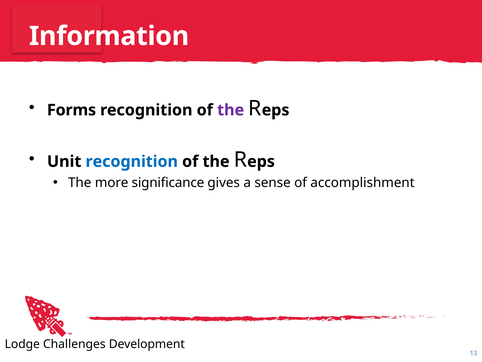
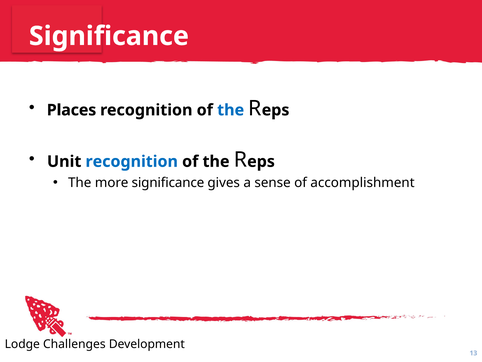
Information at (109, 36): Information -> Significance
Forms: Forms -> Places
the at (231, 110) colour: purple -> blue
